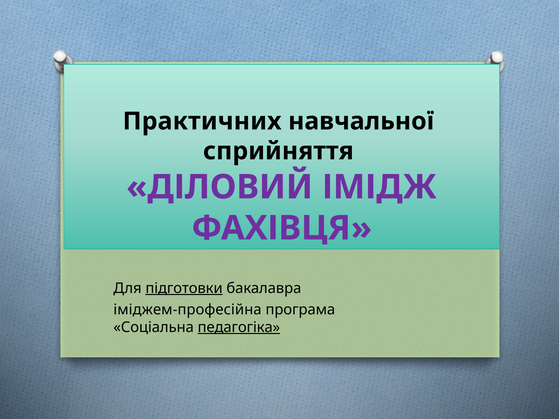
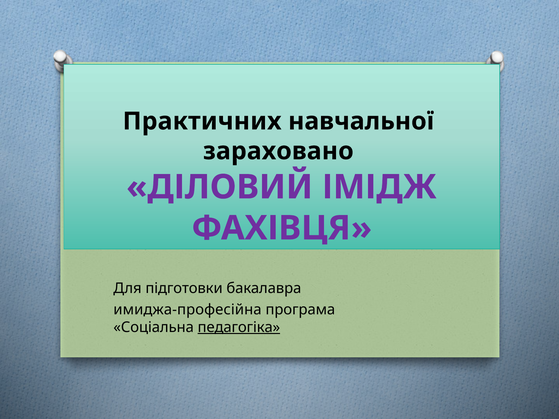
сприйняття: сприйняття -> зараховано
підготовки underline: present -> none
іміджем-професійна: іміджем-професійна -> имиджа-професійна
